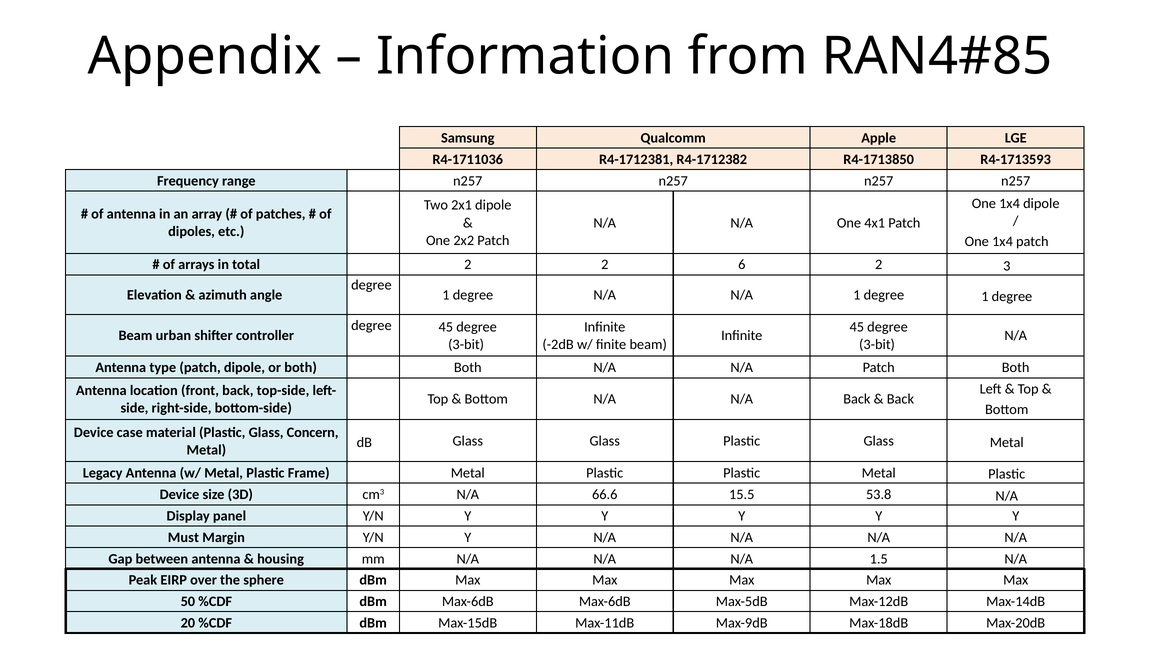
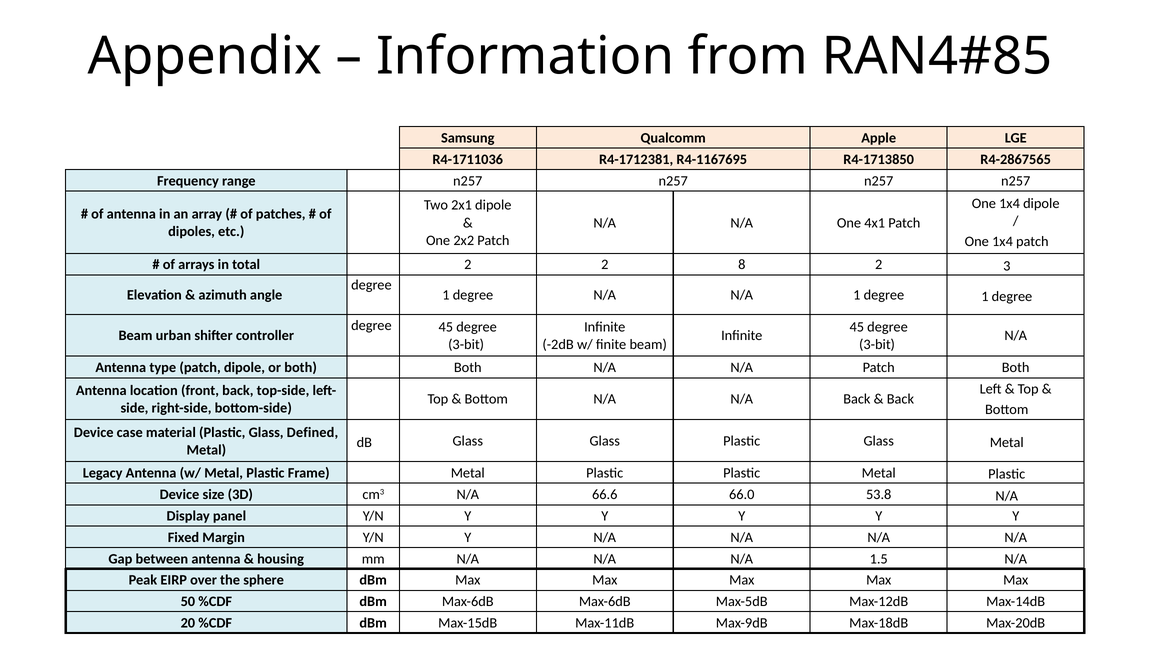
R4-1712382: R4-1712382 -> R4-1167695
R4-1713593: R4-1713593 -> R4-2867565
6: 6 -> 8
Concern: Concern -> Defined
15.5: 15.5 -> 66.0
Must: Must -> Fixed
